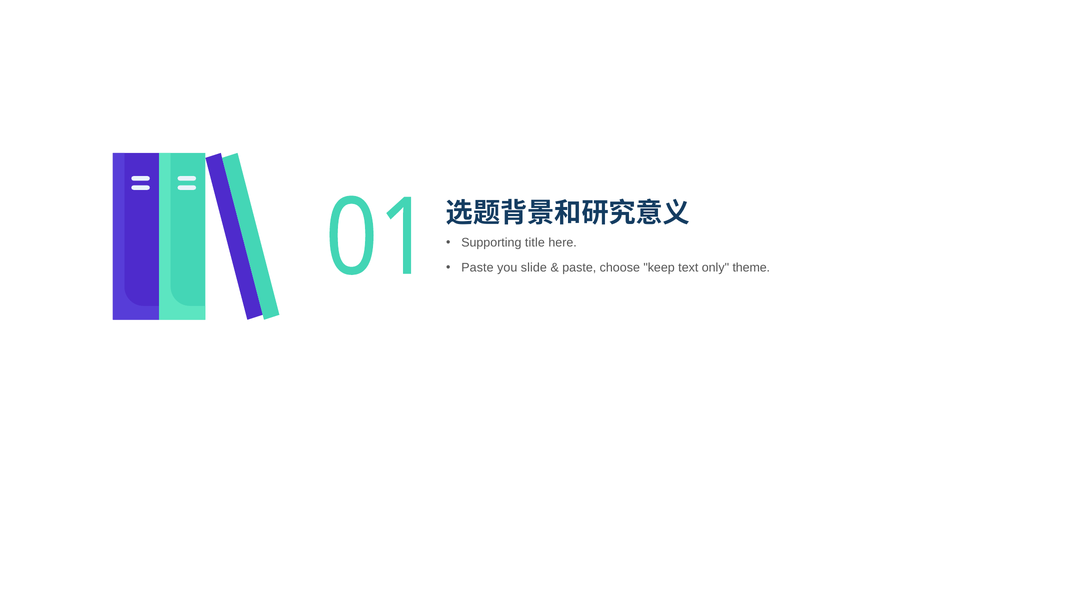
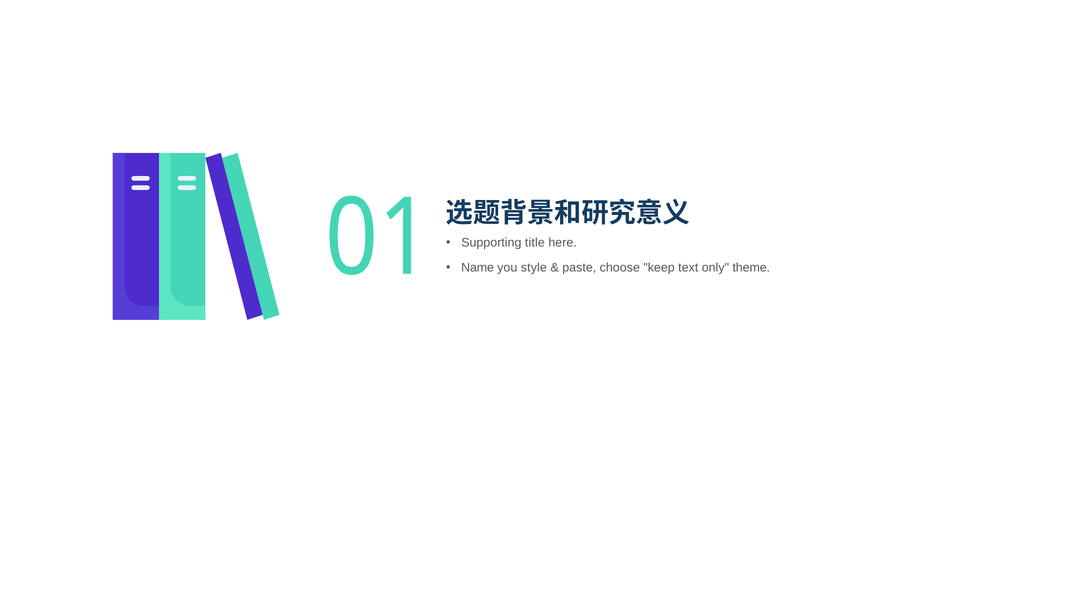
Paste at (477, 267): Paste -> Name
slide: slide -> style
